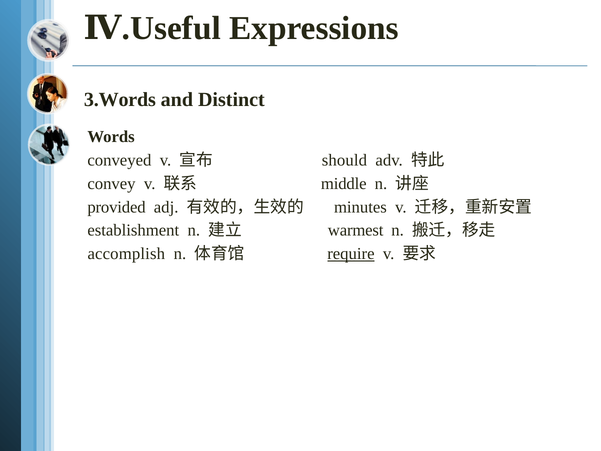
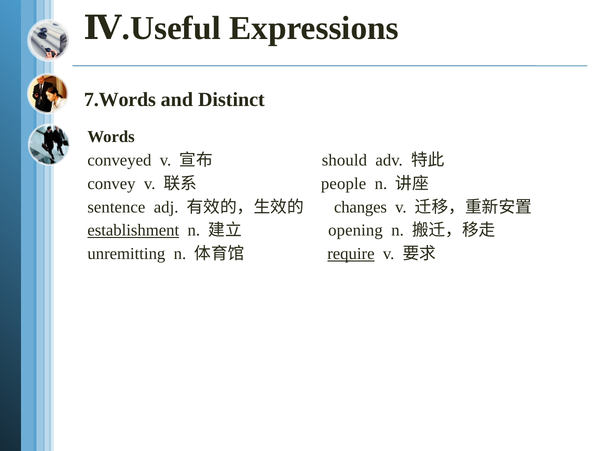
3.Words: 3.Words -> 7.Words
middle: middle -> people
provided: provided -> sentence
minutes: minutes -> changes
establishment underline: none -> present
warmest: warmest -> opening
accomplish: accomplish -> unremitting
